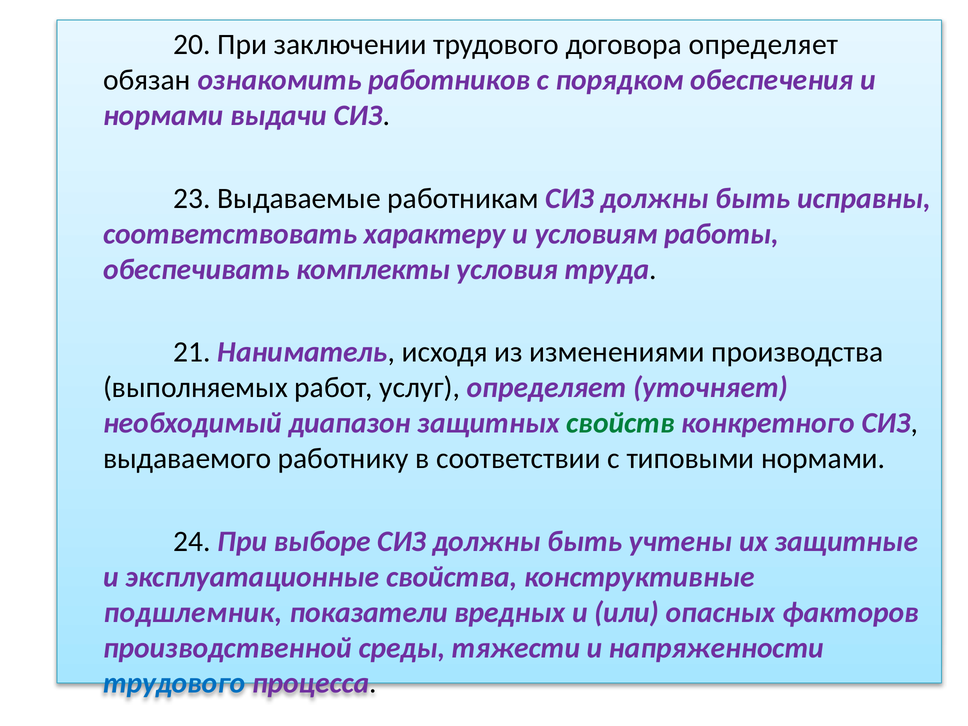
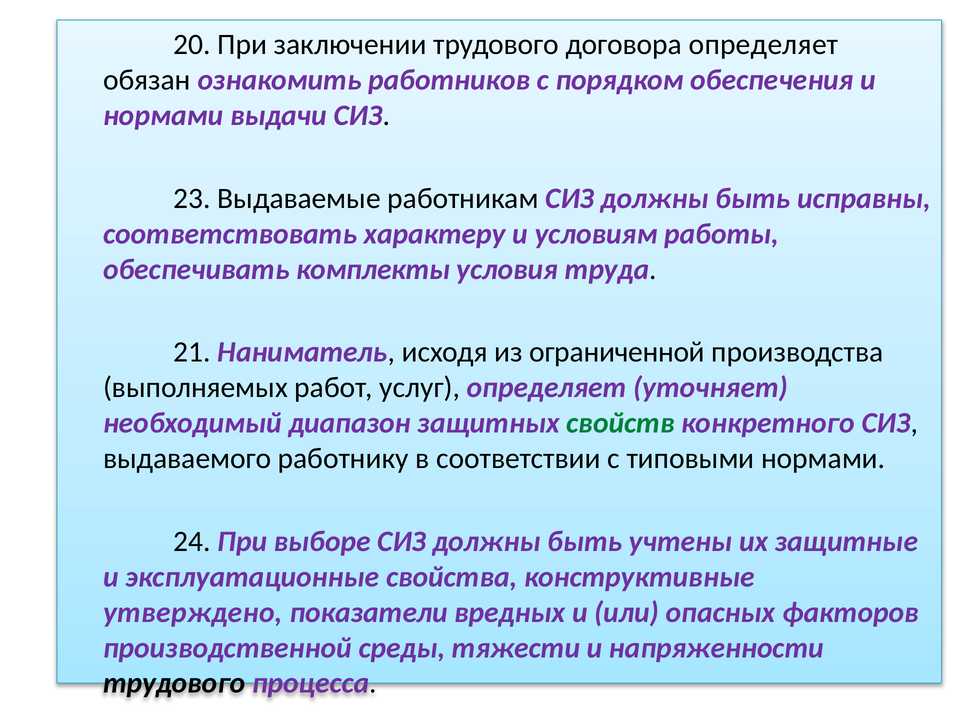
изменениями: изменениями -> ограниченной
подшлемник: подшлемник -> утверждено
трудового at (174, 683) colour: blue -> black
